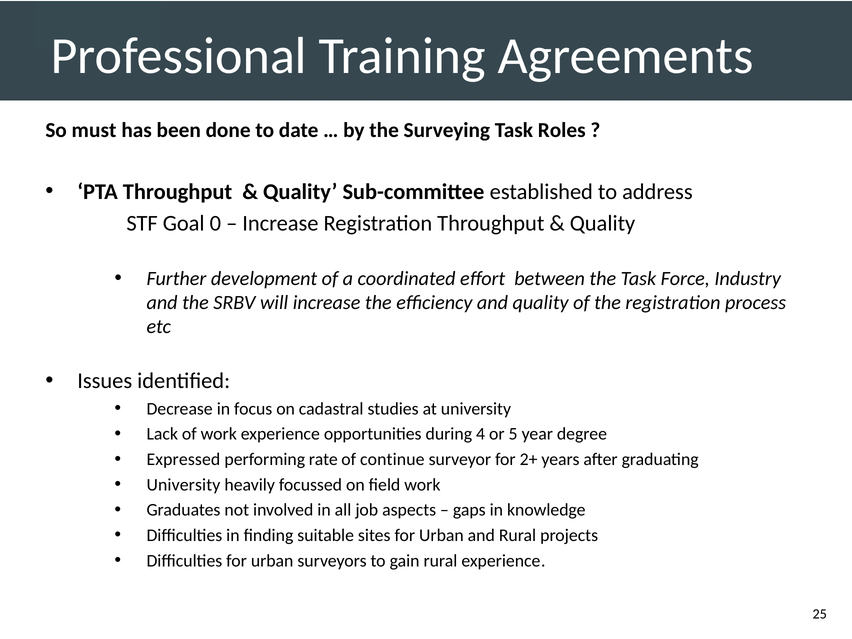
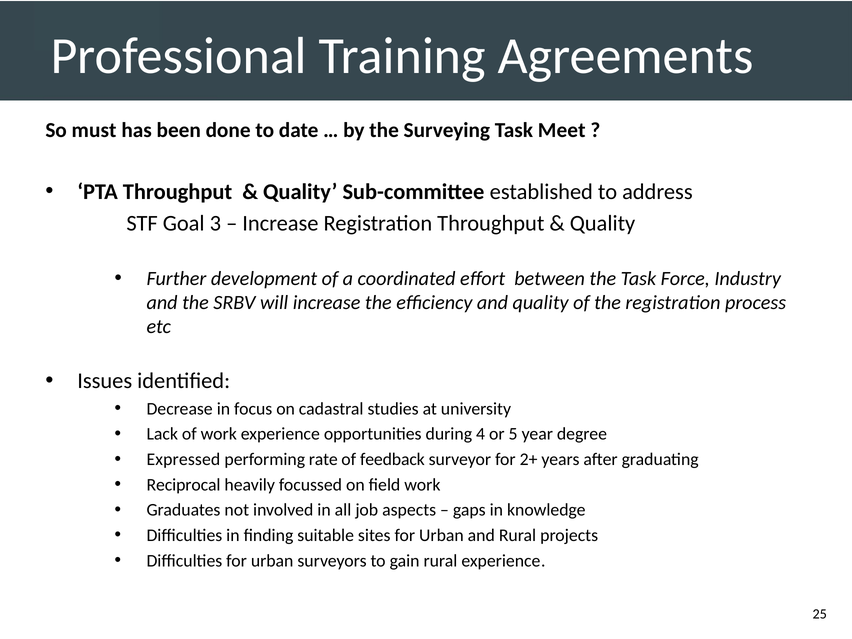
Roles: Roles -> Meet
0: 0 -> 3
continue: continue -> feedback
University at (183, 485): University -> Reciprocal
